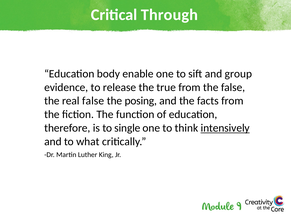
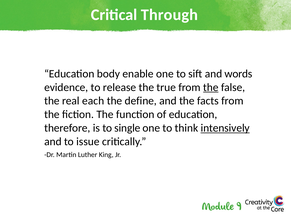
group: group -> words
the at (211, 87) underline: none -> present
real false: false -> each
posing: posing -> define
what: what -> issue
